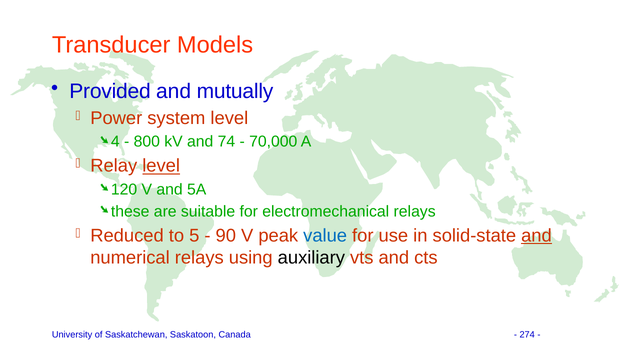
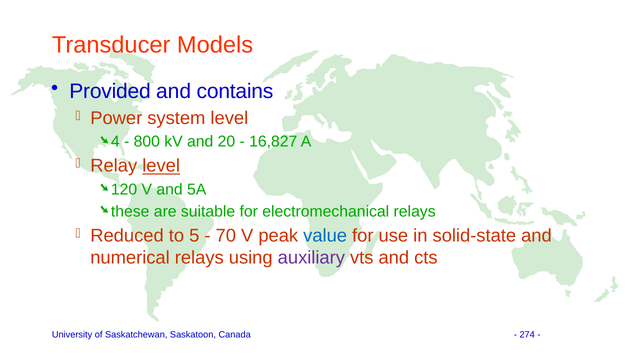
mutually: mutually -> contains
74: 74 -> 20
70,000: 70,000 -> 16,827
90: 90 -> 70
and at (536, 236) underline: present -> none
auxiliary colour: black -> purple
